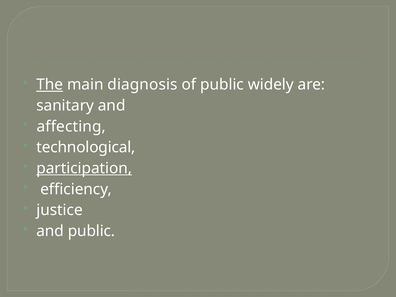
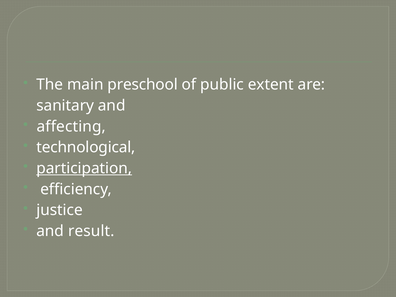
The underline: present -> none
diagnosis: diagnosis -> preschool
widely: widely -> extent
and public: public -> result
